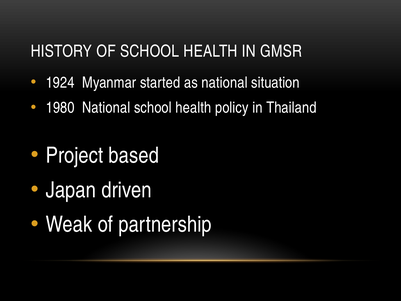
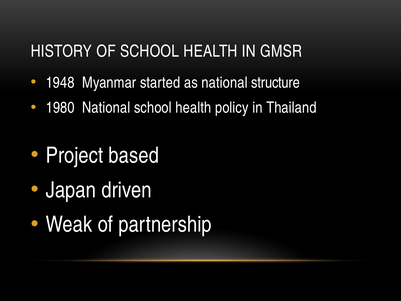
1924: 1924 -> 1948
situation: situation -> structure
